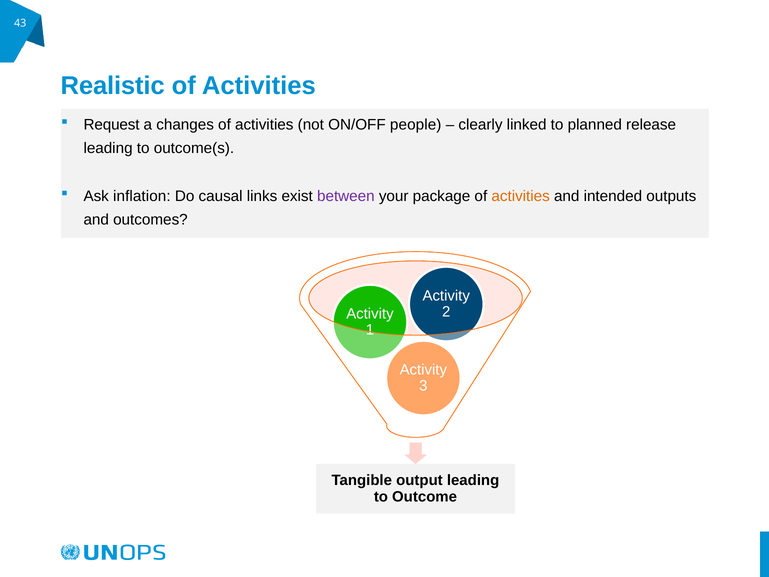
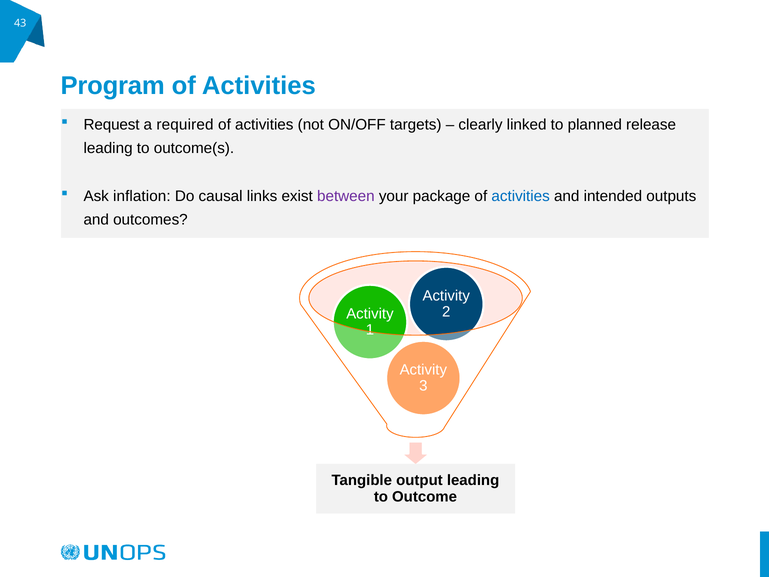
Realistic: Realistic -> Program
changes: changes -> required
people: people -> targets
activities at (521, 196) colour: orange -> blue
